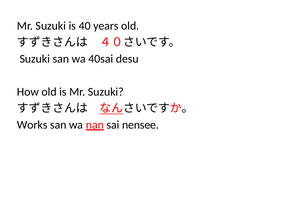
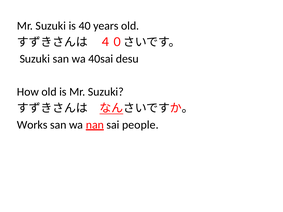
nensee: nensee -> people
